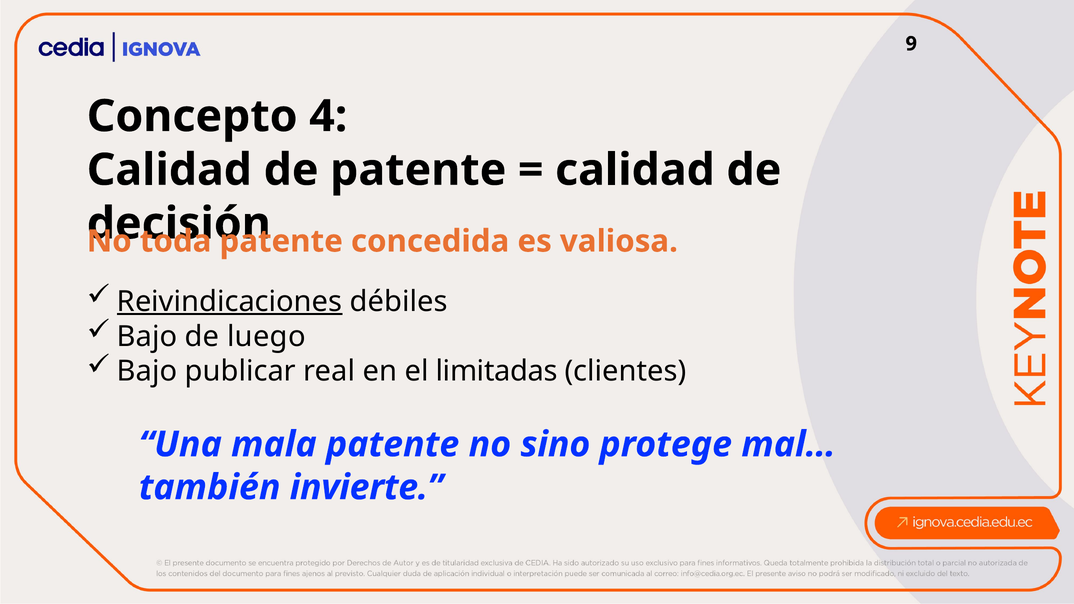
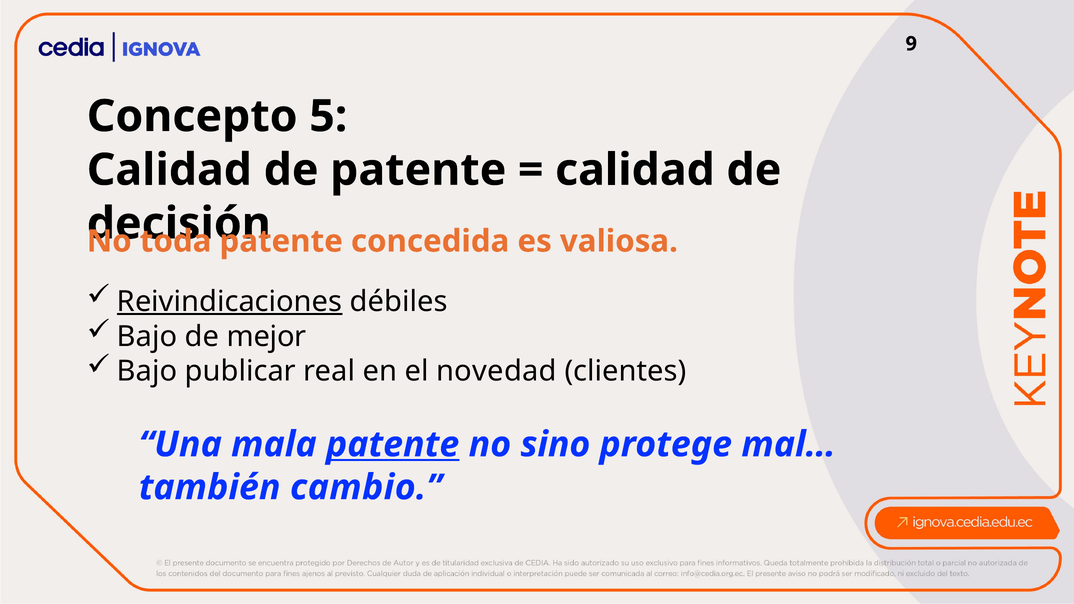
4: 4 -> 5
luego: luego -> mejor
limitadas: limitadas -> novedad
patente at (393, 445) underline: none -> present
invierte: invierte -> cambio
